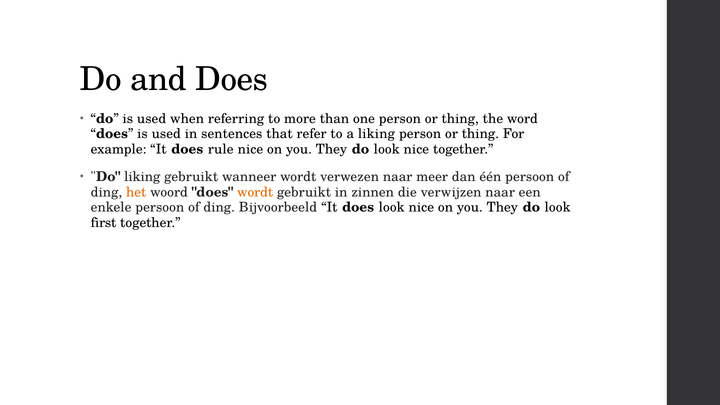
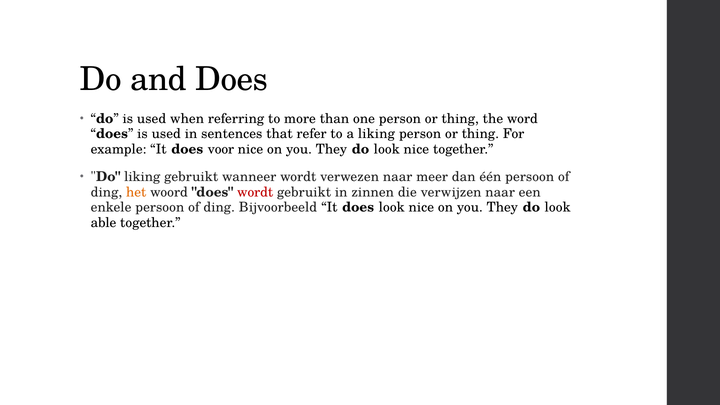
rule: rule -> voor
wordt at (255, 192) colour: orange -> red
first: first -> able
